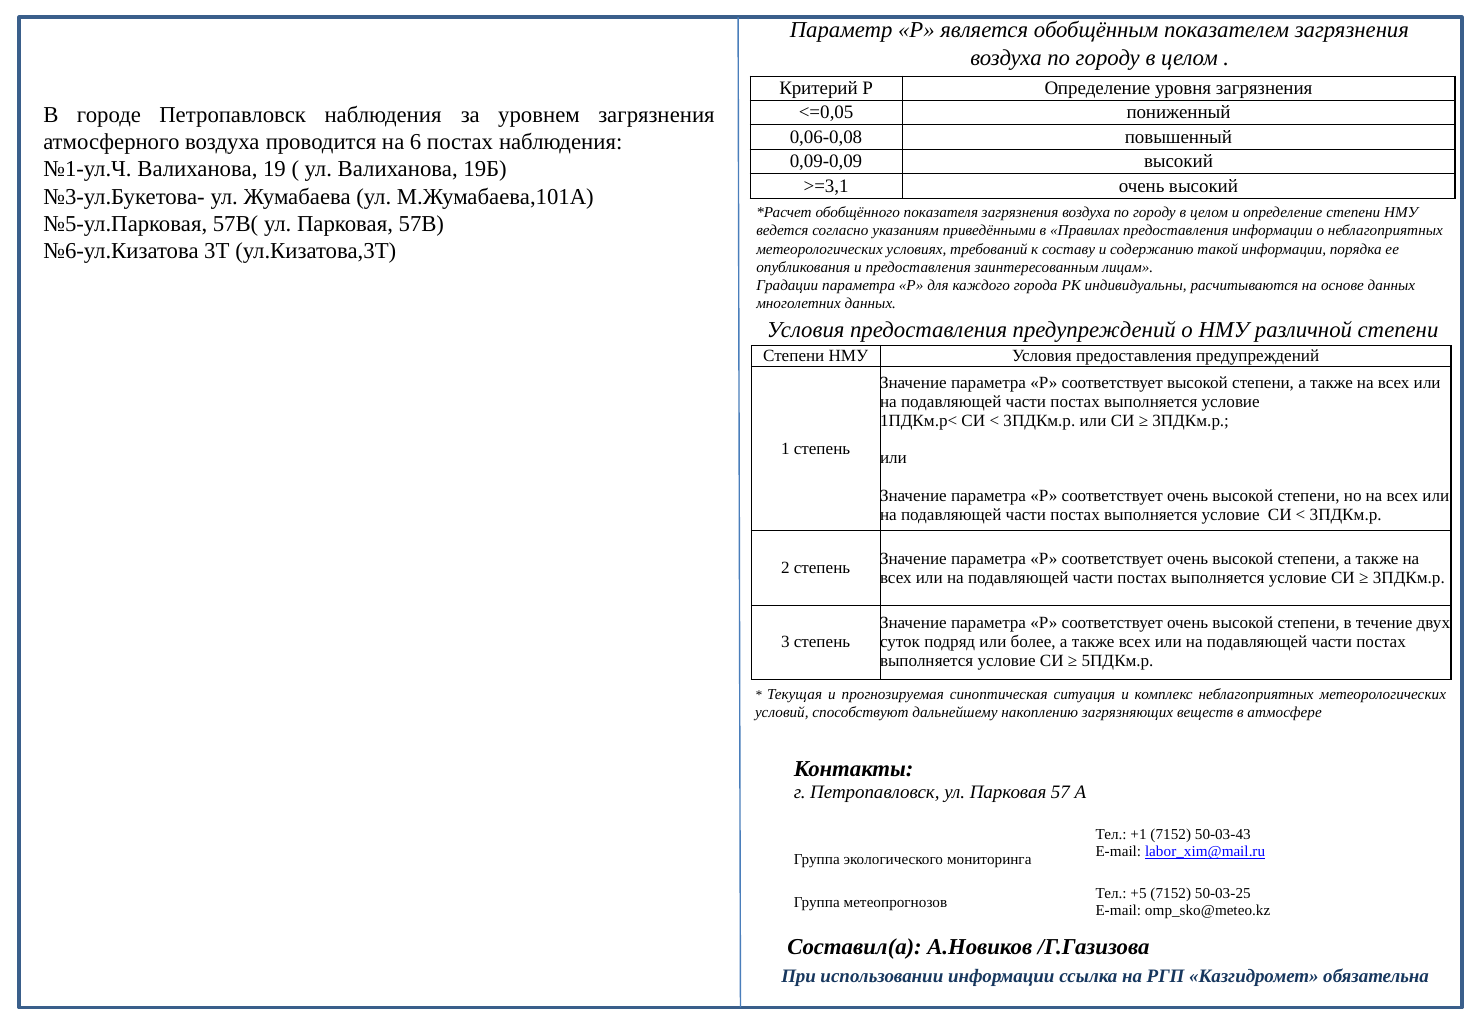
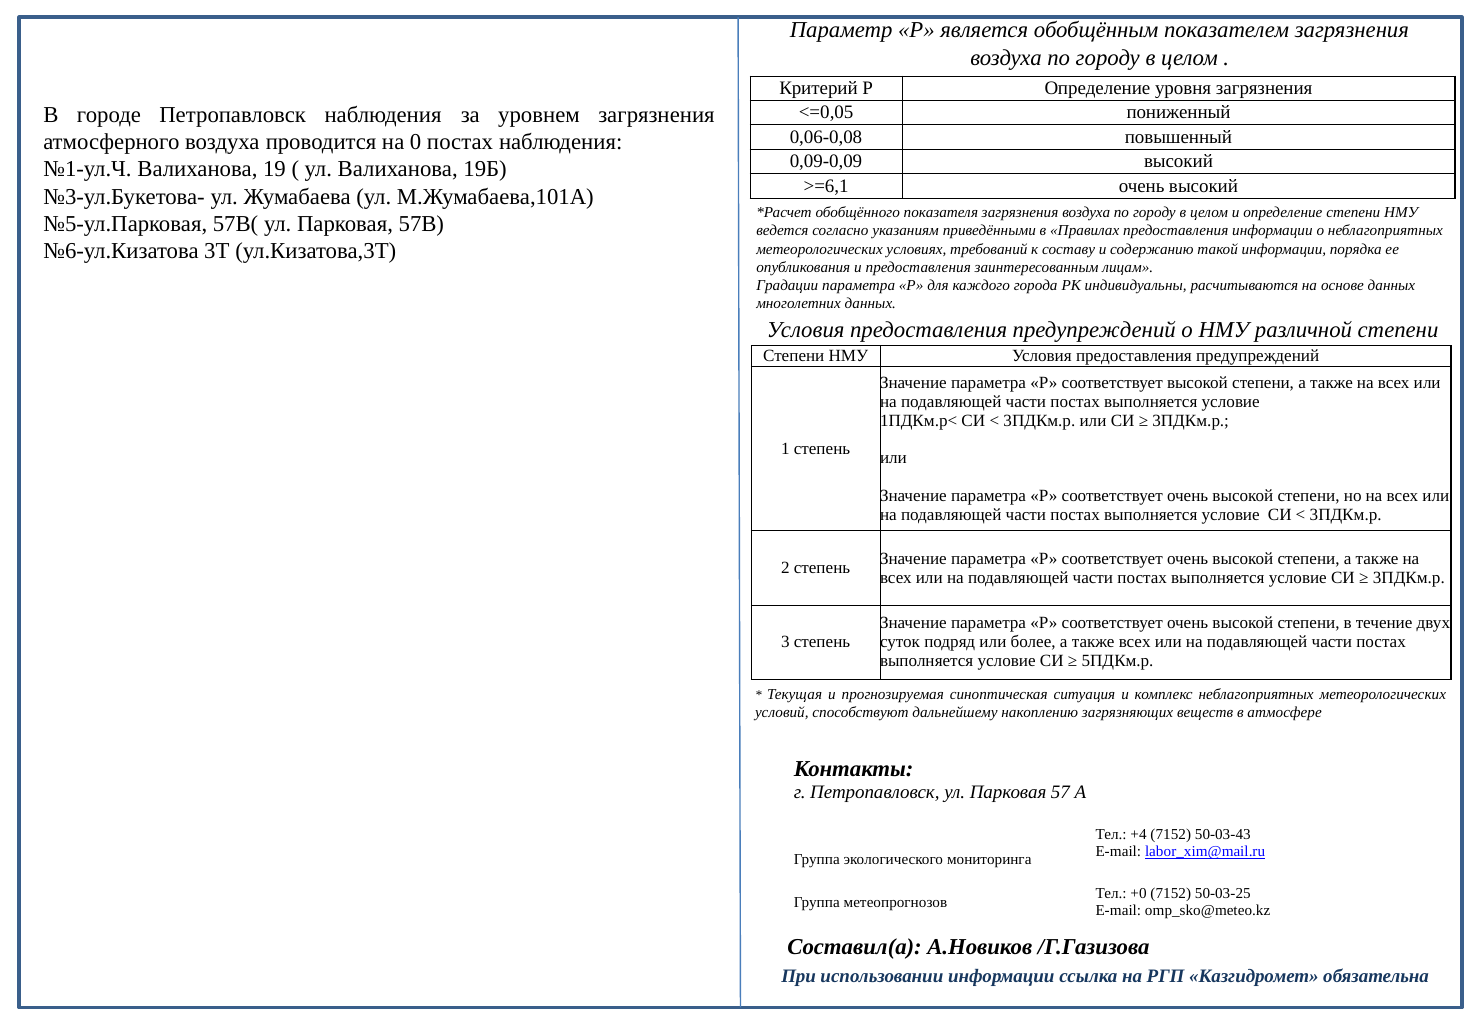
6: 6 -> 0
>=3,1: >=3,1 -> >=6,1
+1: +1 -> +4
+5: +5 -> +0
